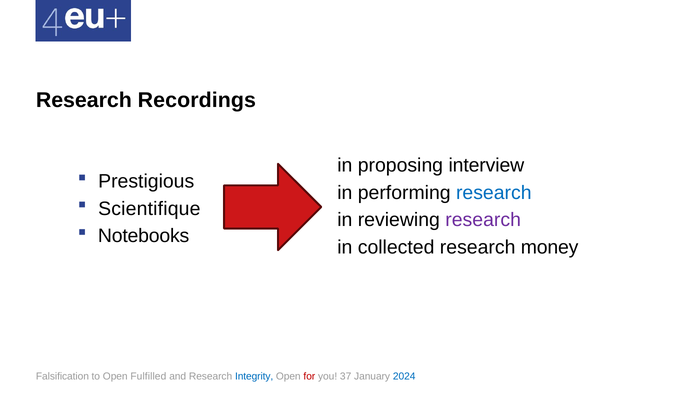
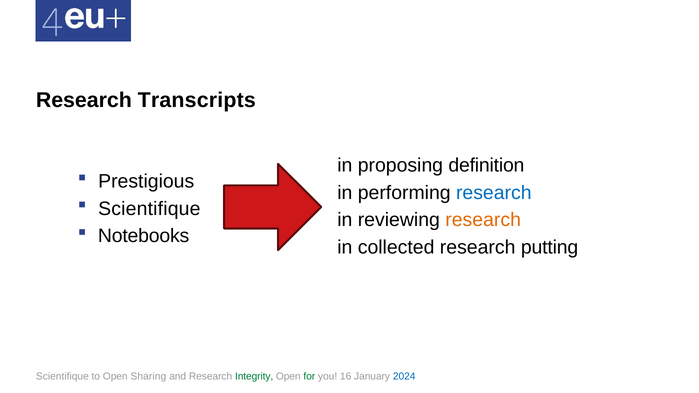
Recordings: Recordings -> Transcripts
interview: interview -> definition
research at (483, 220) colour: purple -> orange
money: money -> putting
Falsification at (62, 377): Falsification -> Scientifique
Fulfilled: Fulfilled -> Sharing
Integrity colour: blue -> green
for colour: red -> green
37: 37 -> 16
